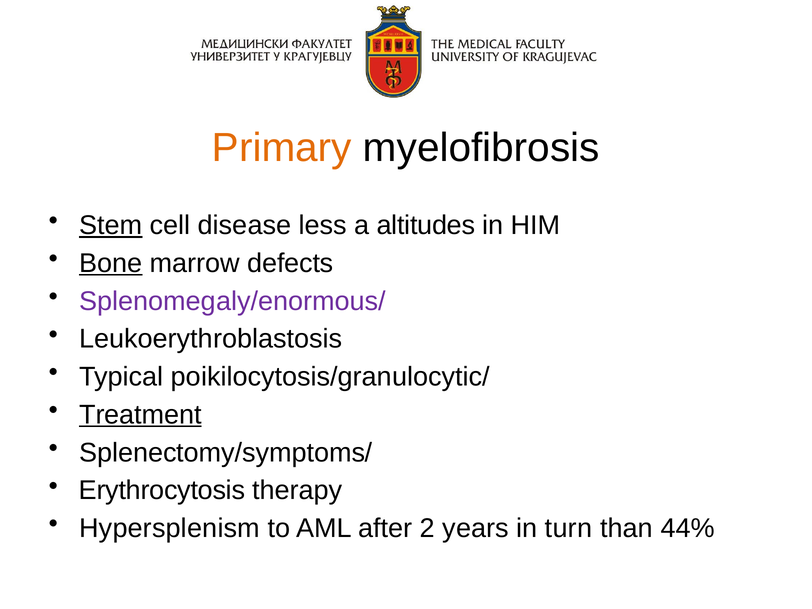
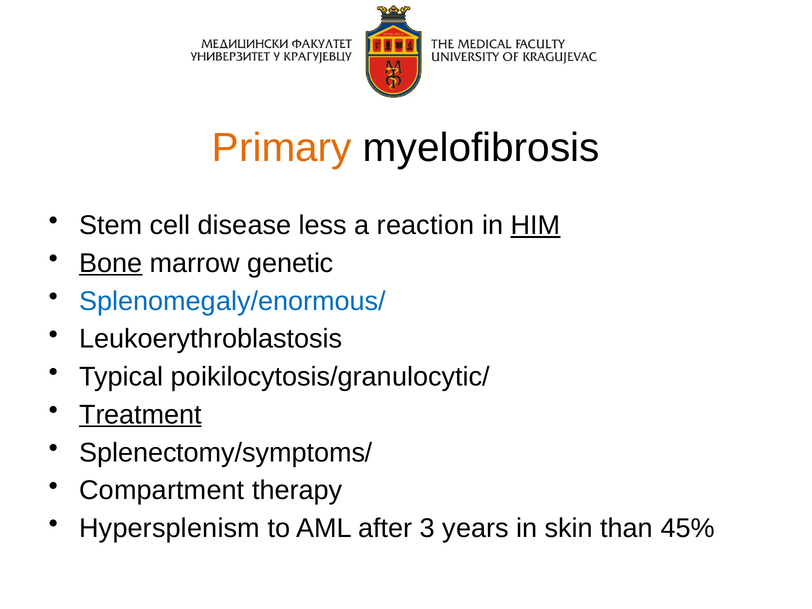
Stem underline: present -> none
altitudes: altitudes -> reaction
HIM underline: none -> present
defects: defects -> genetic
Splenomegaly/enormous/ colour: purple -> blue
Erythrocytosis: Erythrocytosis -> Compartment
2: 2 -> 3
turn: turn -> skin
44%: 44% -> 45%
